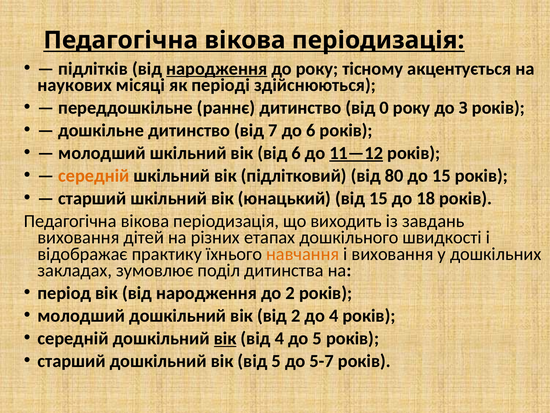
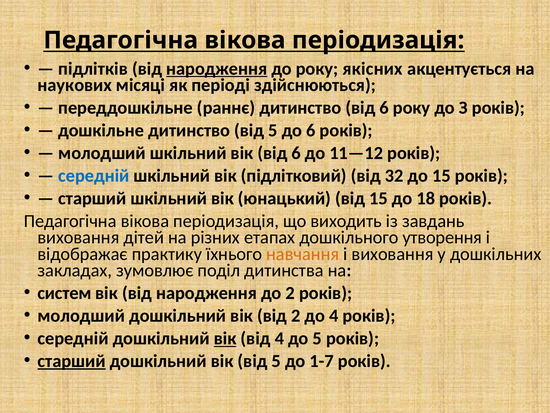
тісному: тісному -> якісних
дитинство від 0: 0 -> 6
дитинство від 7: 7 -> 5
11—12 underline: present -> none
середній at (94, 176) colour: orange -> blue
80: 80 -> 32
швидкості: швидкості -> утворення
період: період -> систем
старший at (72, 361) underline: none -> present
5-7: 5-7 -> 1-7
